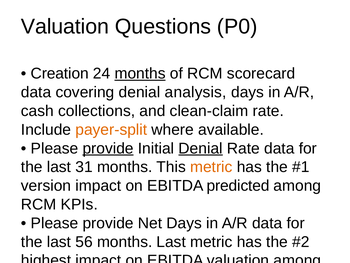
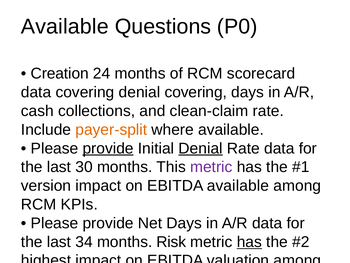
Valuation at (65, 27): Valuation -> Available
months at (140, 73) underline: present -> none
denial analysis: analysis -> covering
31: 31 -> 30
metric at (211, 167) colour: orange -> purple
EBITDA predicted: predicted -> available
56: 56 -> 34
months Last: Last -> Risk
has at (249, 241) underline: none -> present
